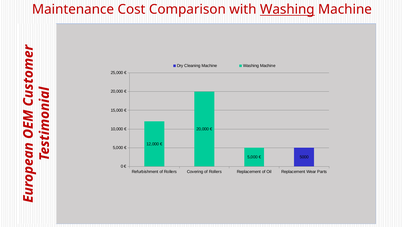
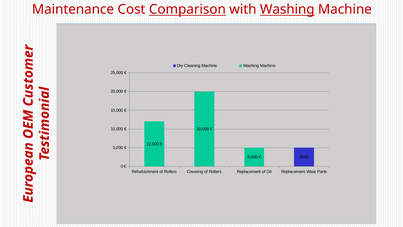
Comparison underline: none -> present
